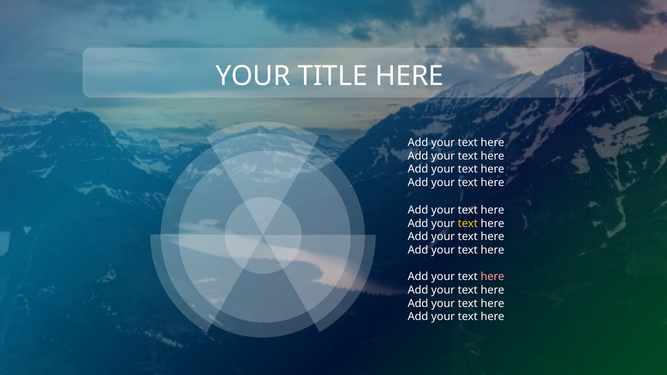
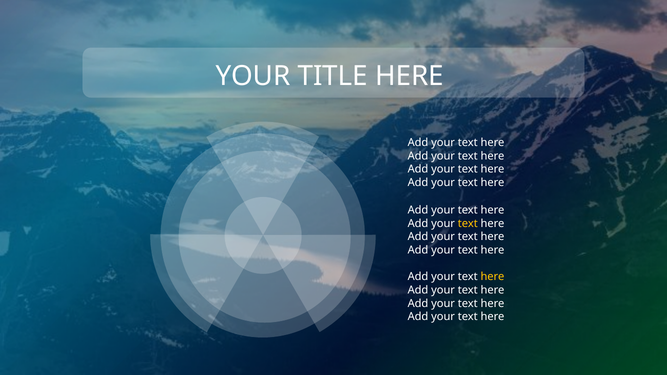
here at (492, 277) colour: pink -> yellow
